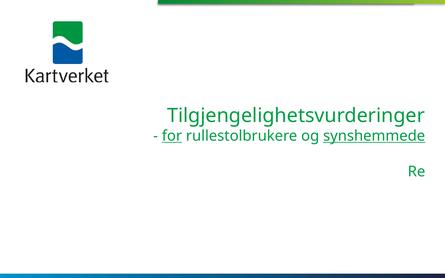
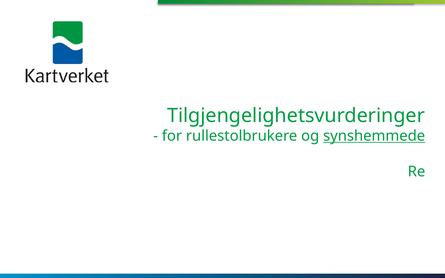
for underline: present -> none
